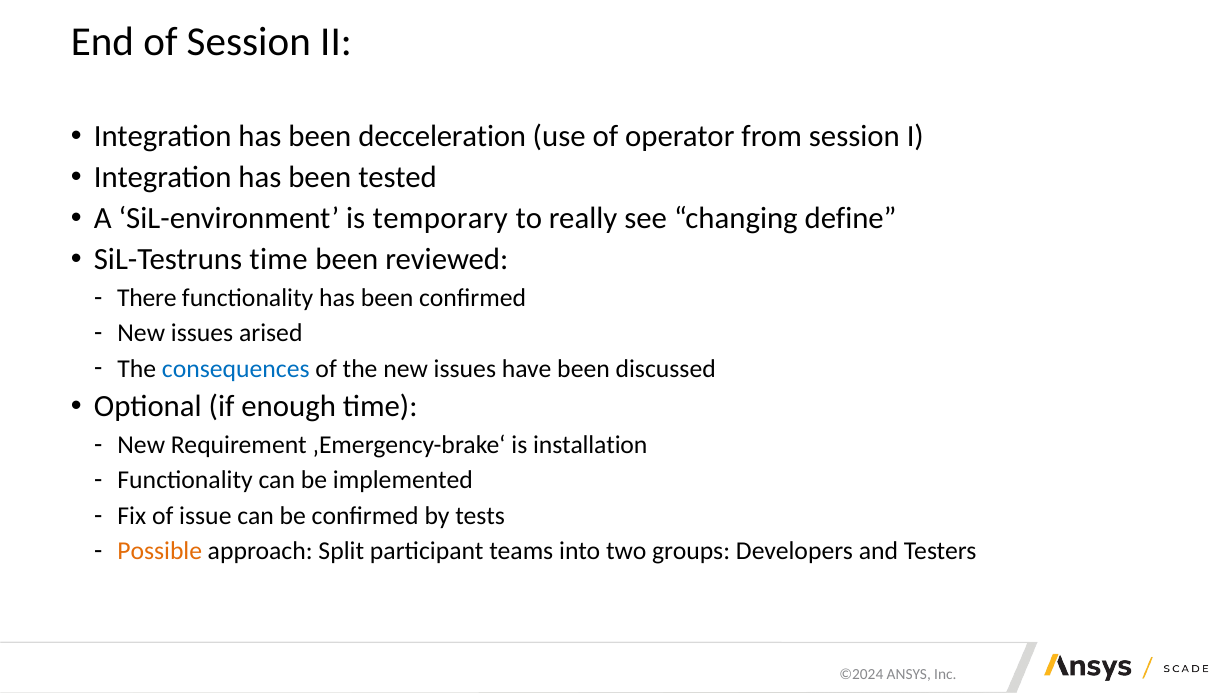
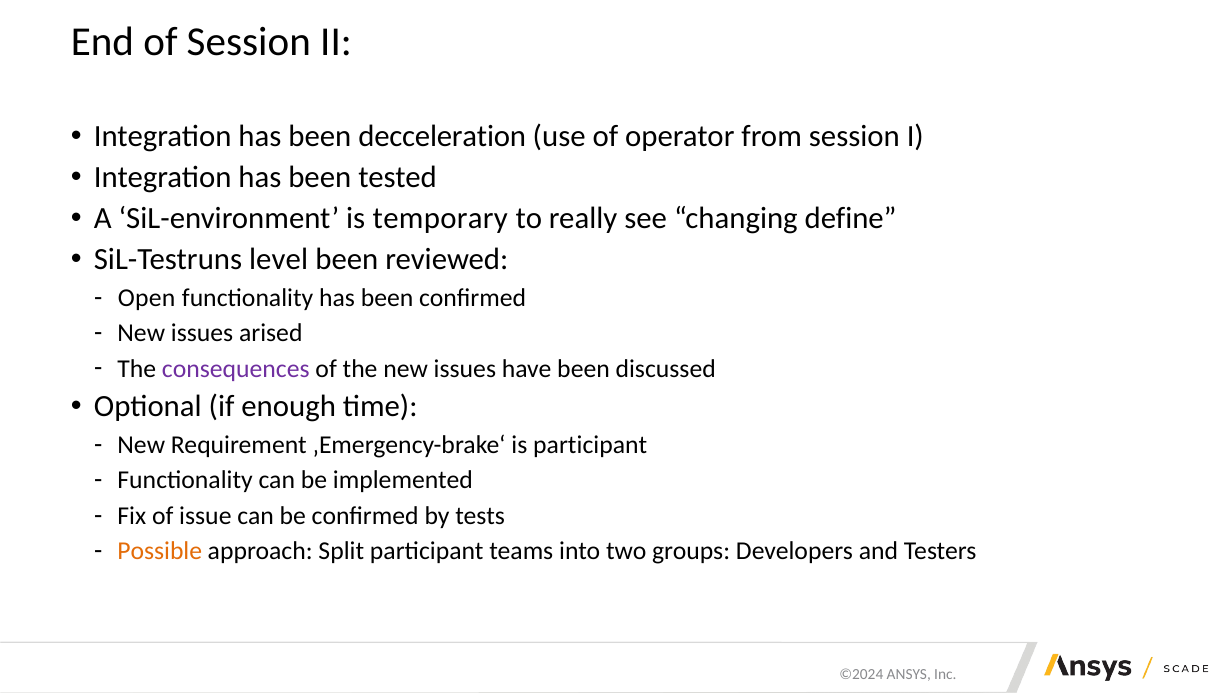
SiL-Testruns time: time -> level
There: There -> Open
consequences colour: blue -> purple
is installation: installation -> participant
